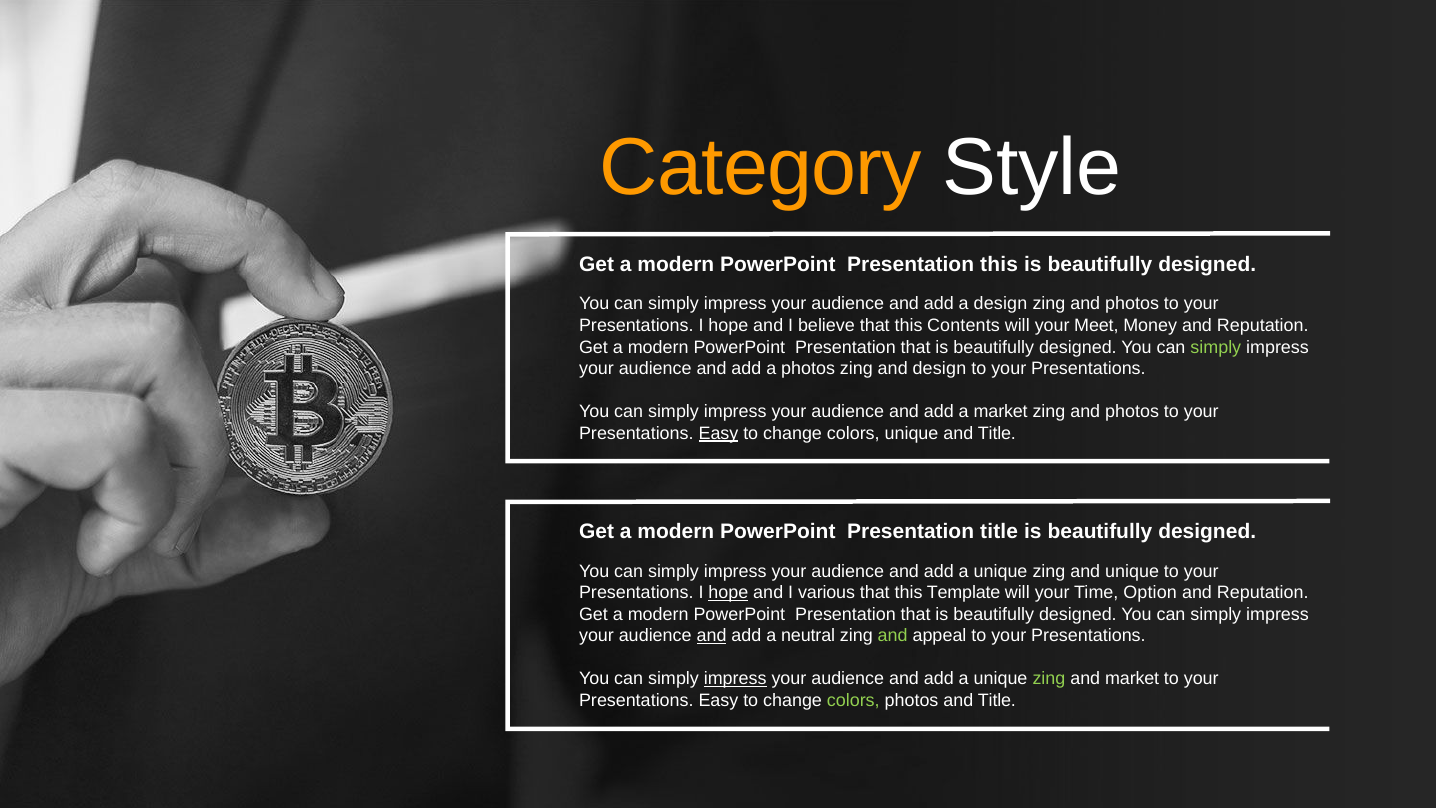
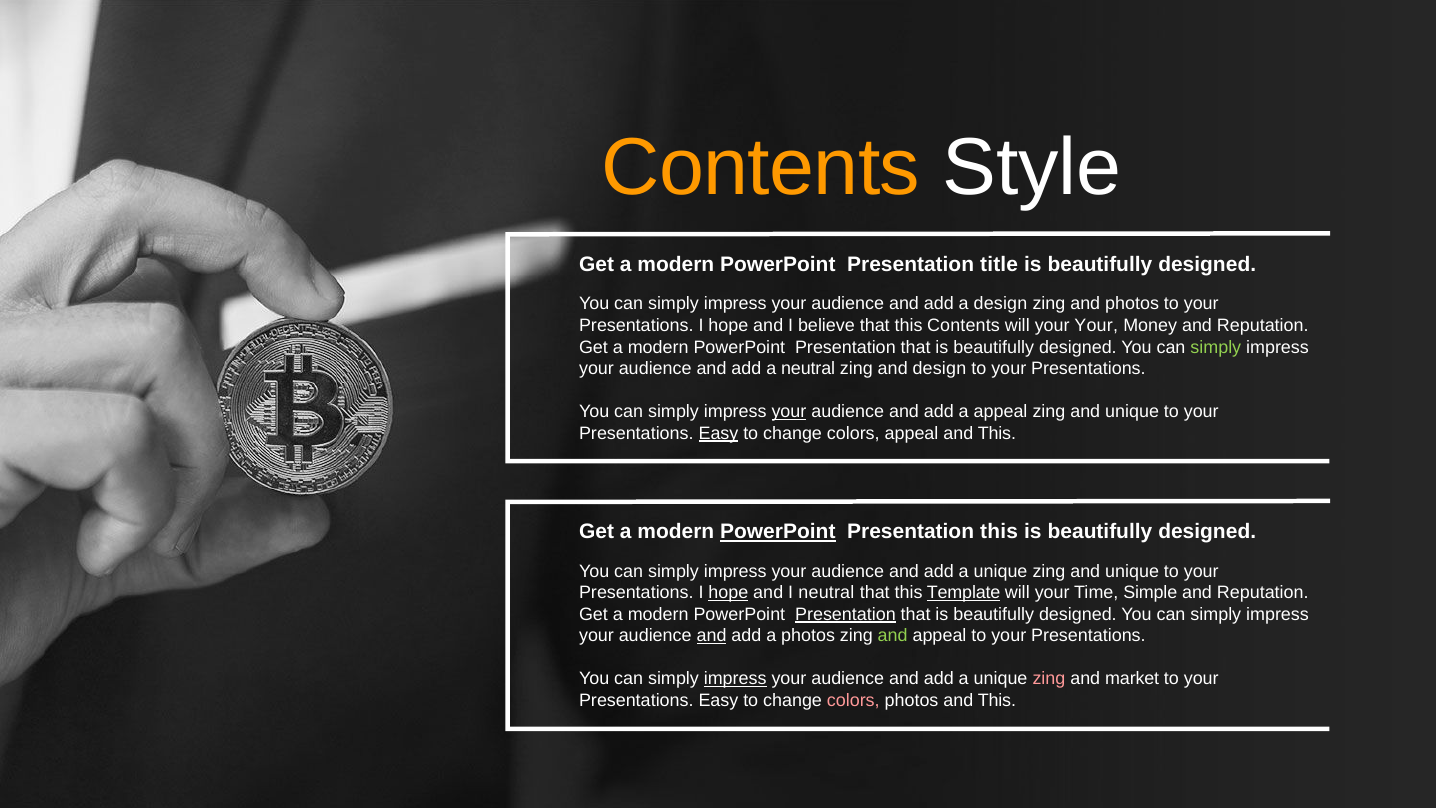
Category at (761, 168): Category -> Contents
Presentation this: this -> title
your Meet: Meet -> Your
a photos: photos -> neutral
your at (789, 412) underline: none -> present
a market: market -> appeal
photos at (1132, 412): photos -> unique
colors unique: unique -> appeal
Title at (997, 433): Title -> This
PowerPoint at (778, 532) underline: none -> present
Presentation title: title -> this
I various: various -> neutral
Template underline: none -> present
Option: Option -> Simple
Presentation at (845, 614) underline: none -> present
a neutral: neutral -> photos
zing at (1049, 679) colour: light green -> pink
colors at (853, 700) colour: light green -> pink
photos and Title: Title -> This
